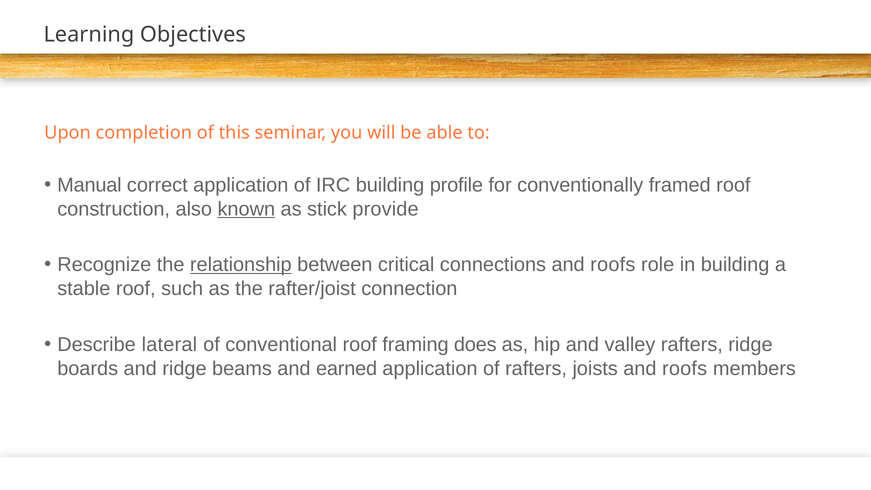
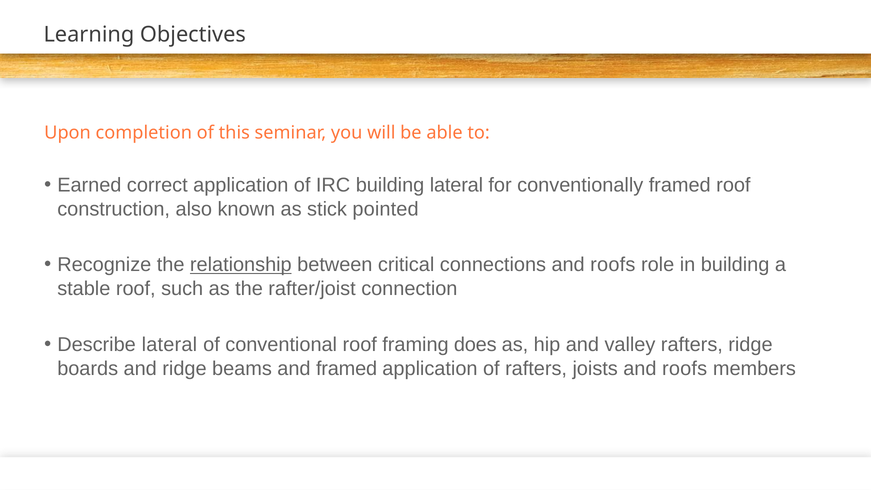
Manual: Manual -> Earned
building profile: profile -> lateral
known underline: present -> none
provide: provide -> pointed
and earned: earned -> framed
